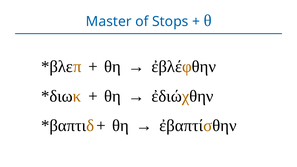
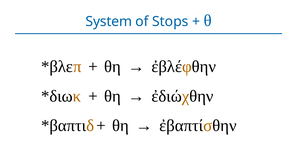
Master: Master -> System
